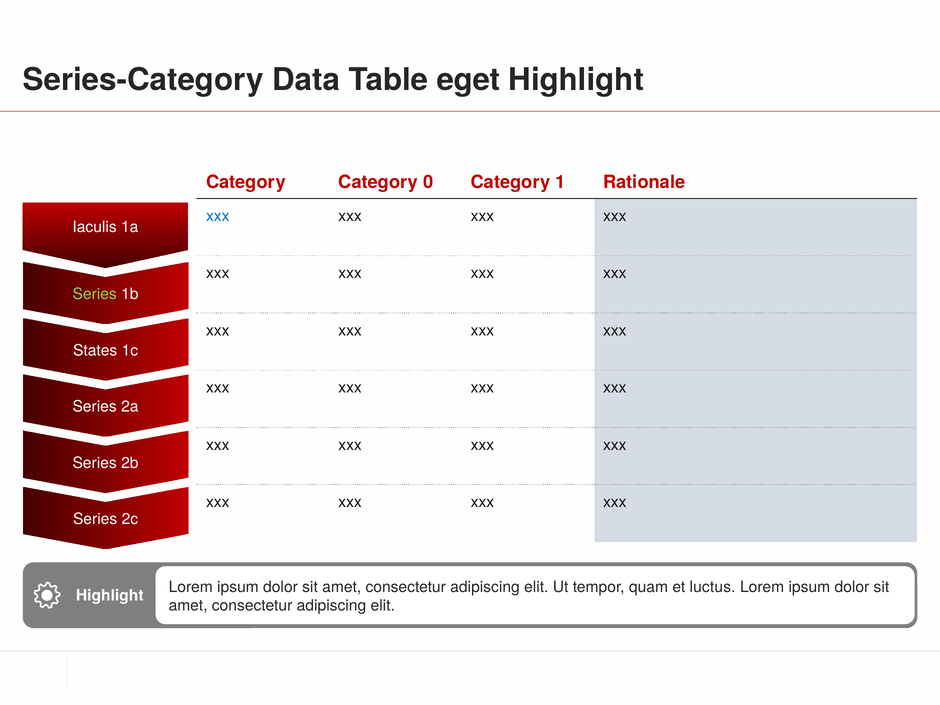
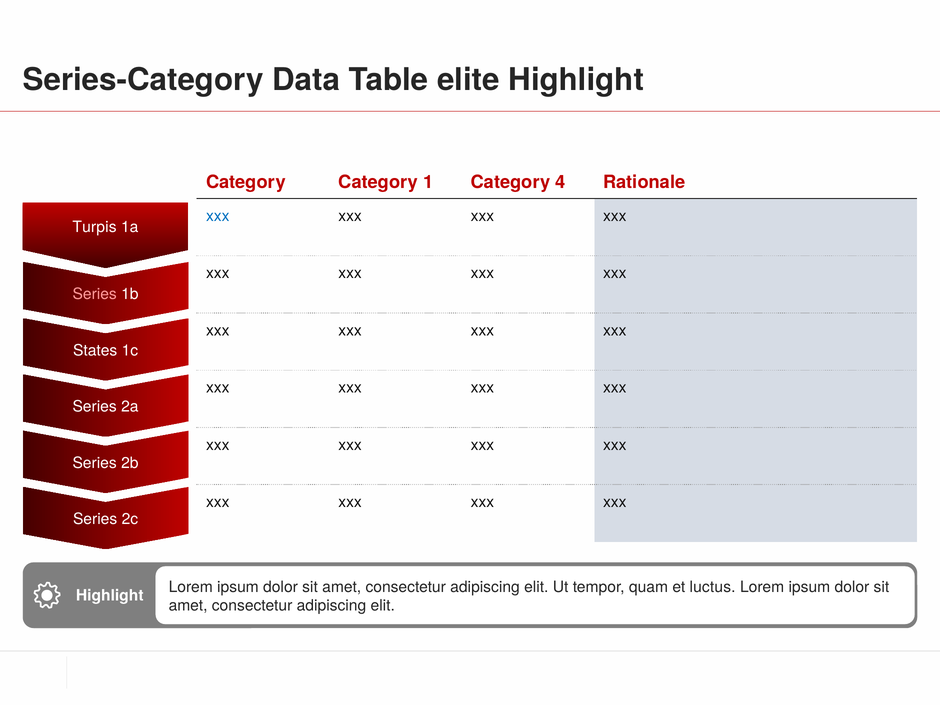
eget: eget -> elite
0: 0 -> 1
1: 1 -> 4
Iaculis: Iaculis -> Turpis
Series at (95, 294) colour: light green -> pink
